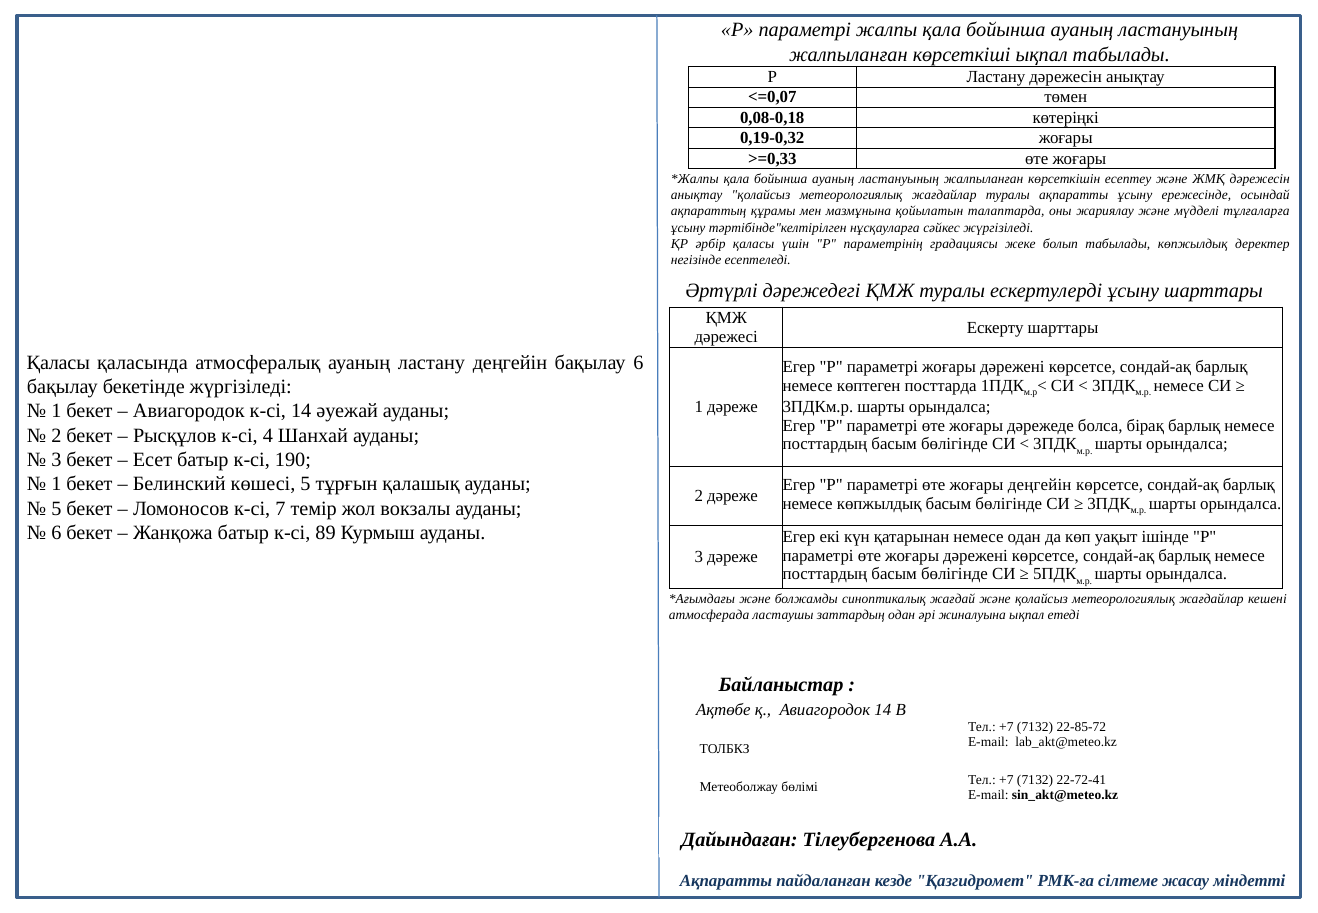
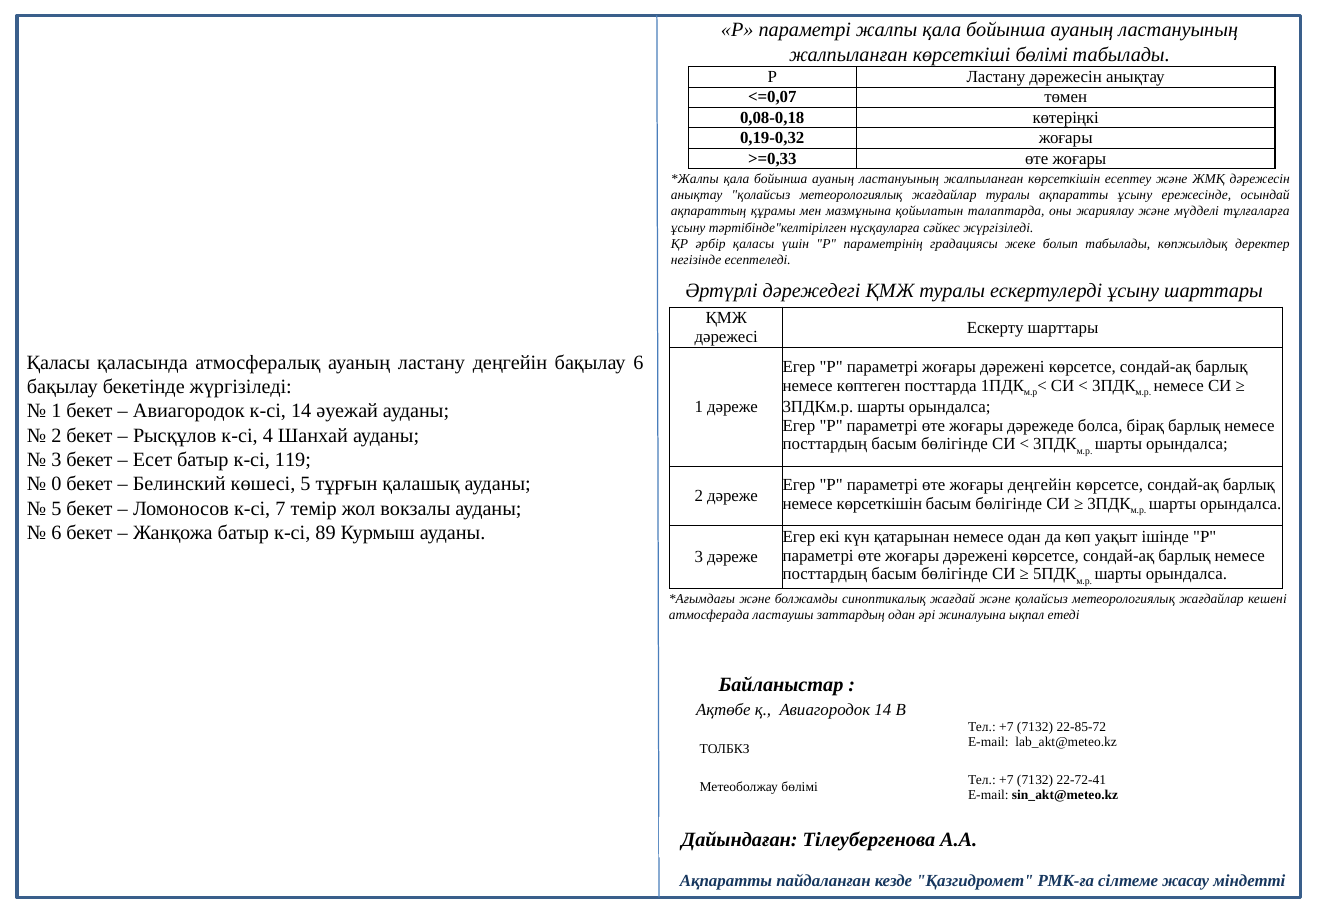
көрсеткіші ықпал: ықпал -> бөлімі
190: 190 -> 119
1 at (56, 484): 1 -> 0
немесе көпжылдық: көпжылдық -> көрсеткішін
